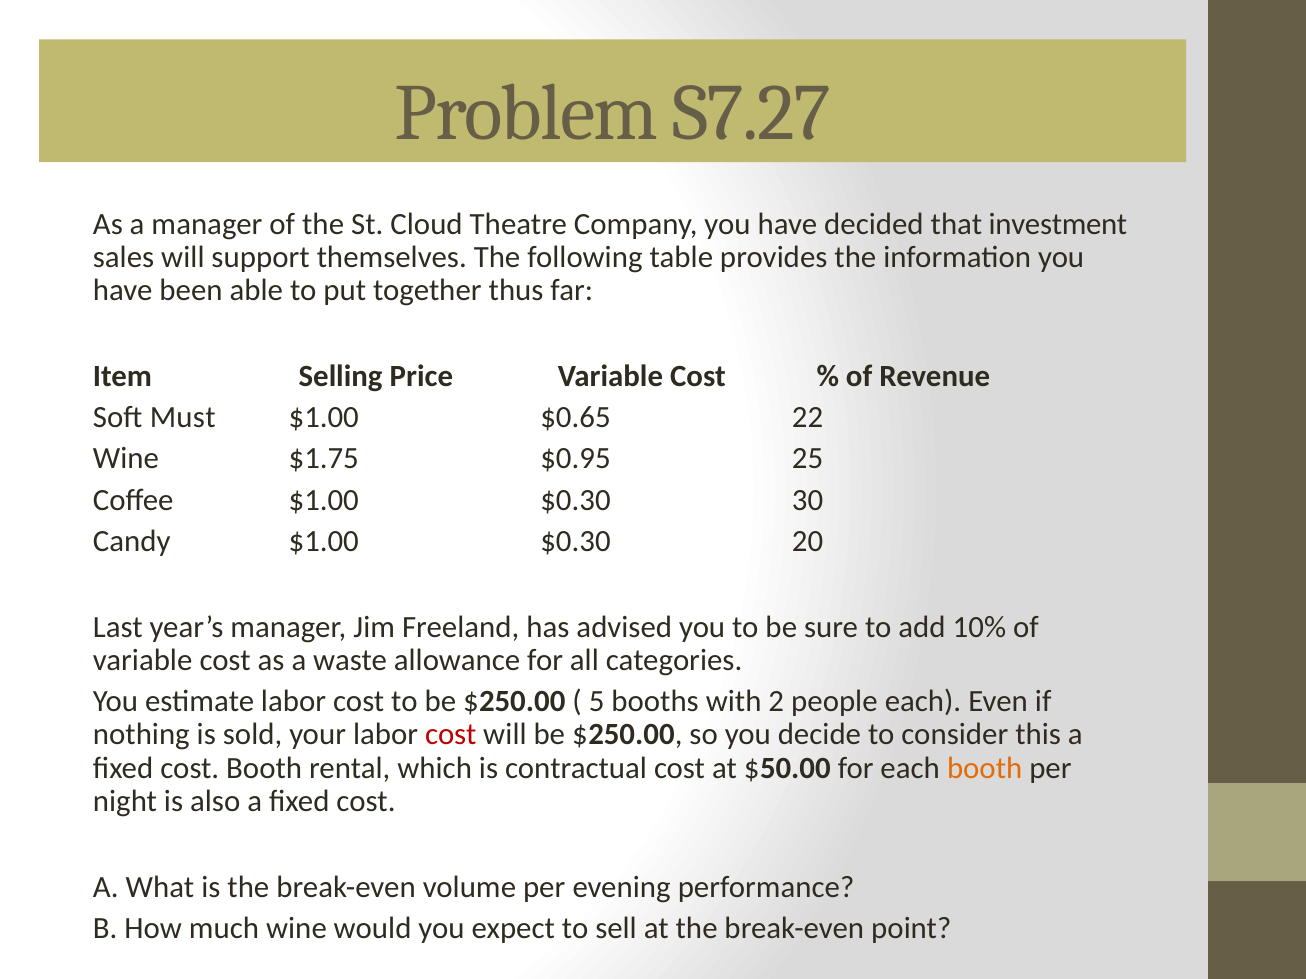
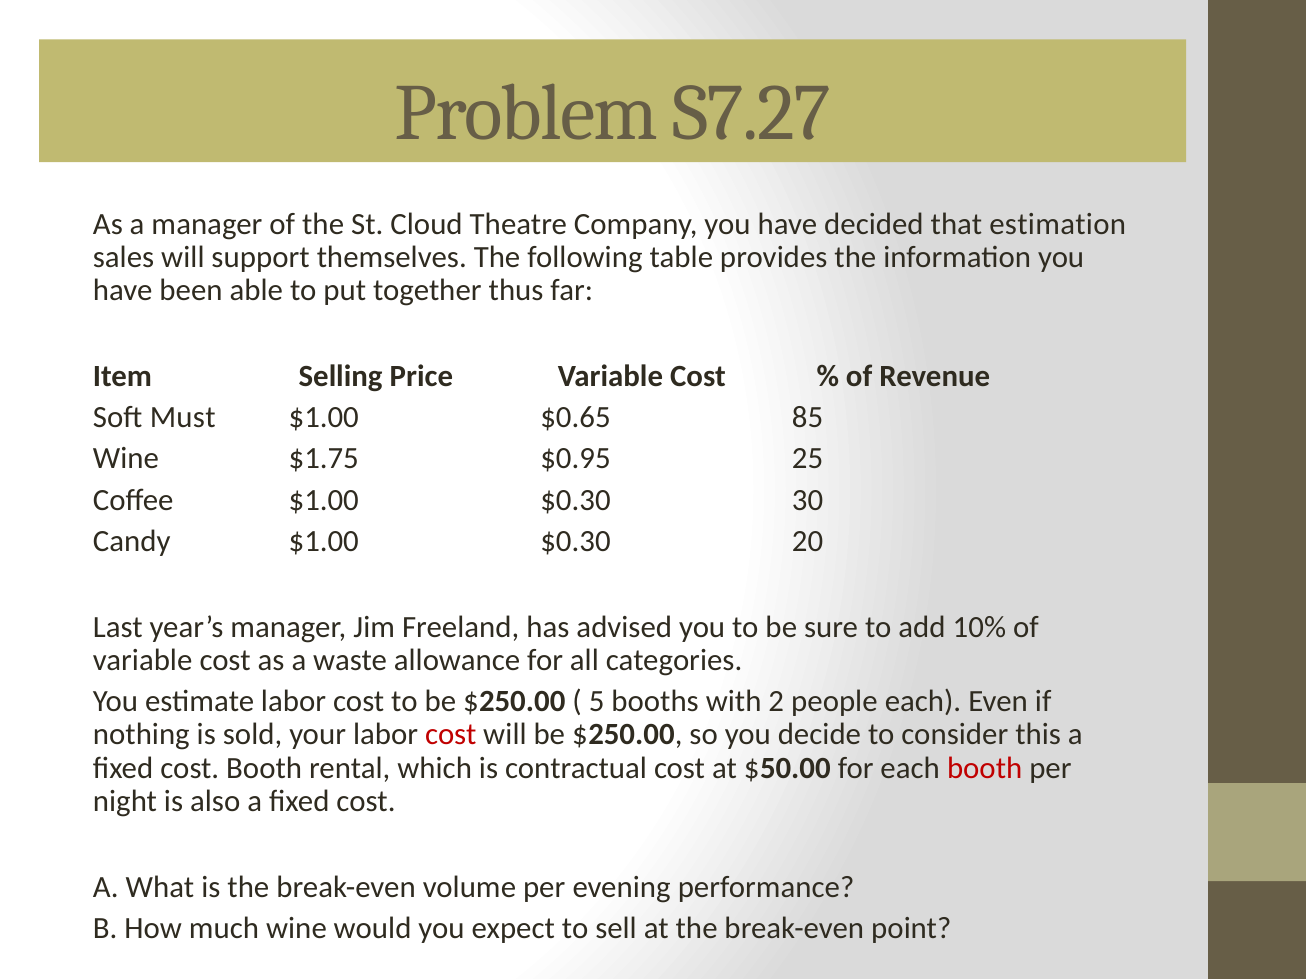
investment: investment -> estimation
22: 22 -> 85
booth at (985, 768) colour: orange -> red
